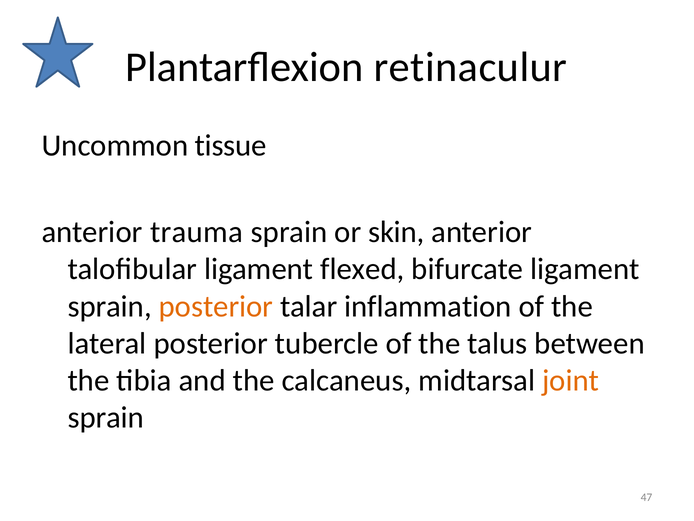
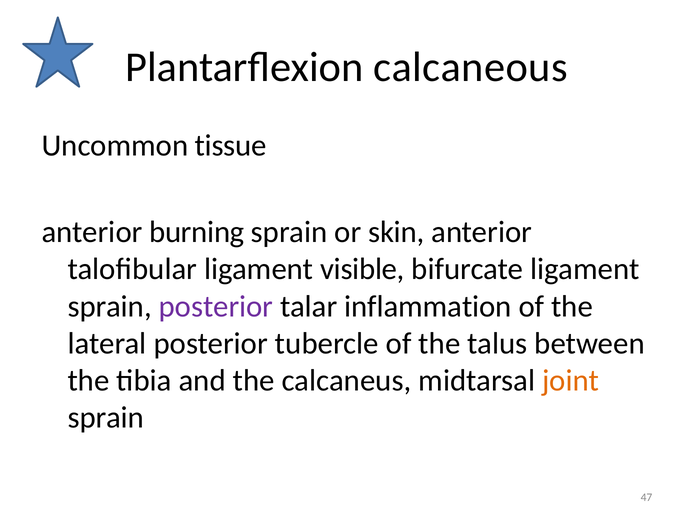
retinaculur: retinaculur -> calcaneous
trauma: trauma -> burning
flexed: flexed -> visible
posterior at (216, 306) colour: orange -> purple
